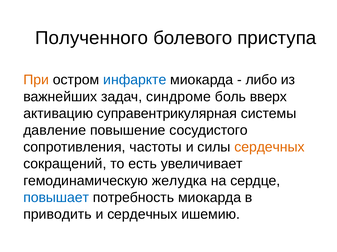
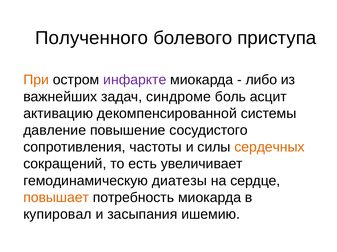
инфаркте colour: blue -> purple
вверх: вверх -> асцит
суправентрикулярная: суправентрикулярная -> декомпенсированной
желудка: желудка -> диатезы
повышает colour: blue -> orange
приводить: приводить -> купировал
и сердечных: сердечных -> засыпания
